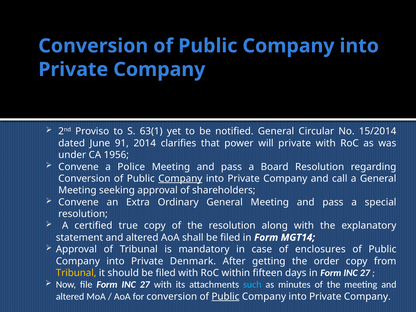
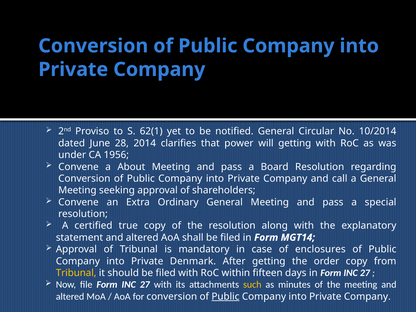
63(1: 63(1 -> 62(1
15/2014: 15/2014 -> 10/2014
91: 91 -> 28
will private: private -> getting
Police: Police -> About
Company at (180, 179) underline: present -> none
such colour: light blue -> yellow
